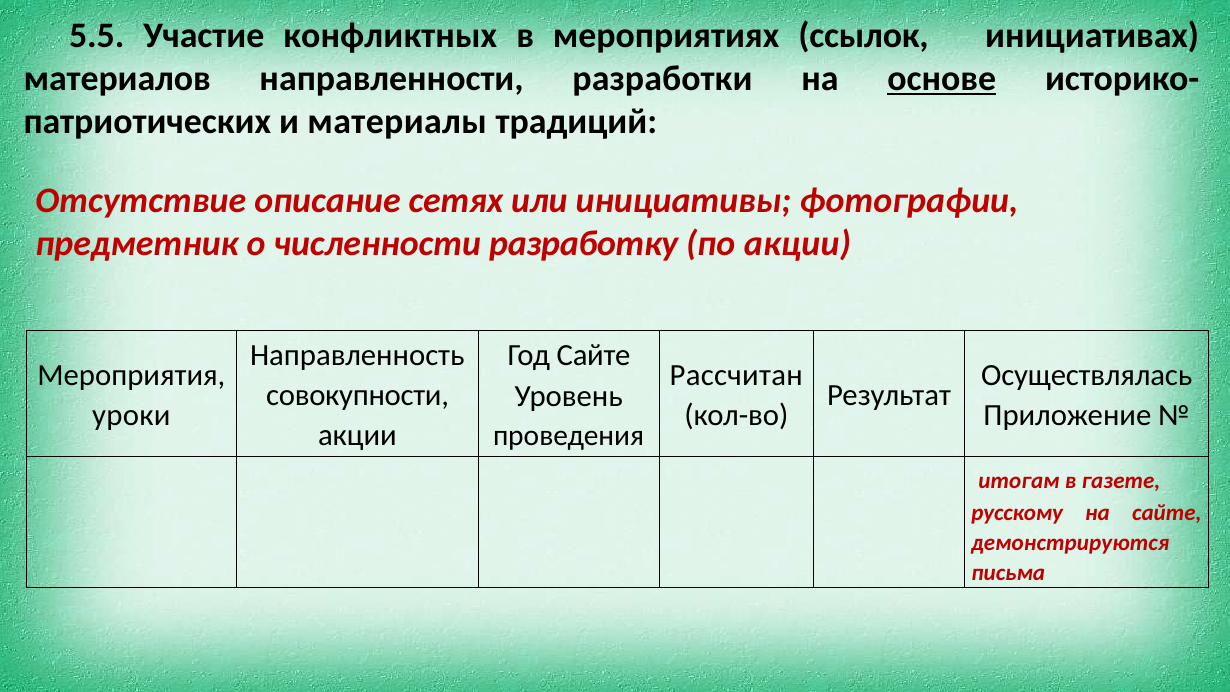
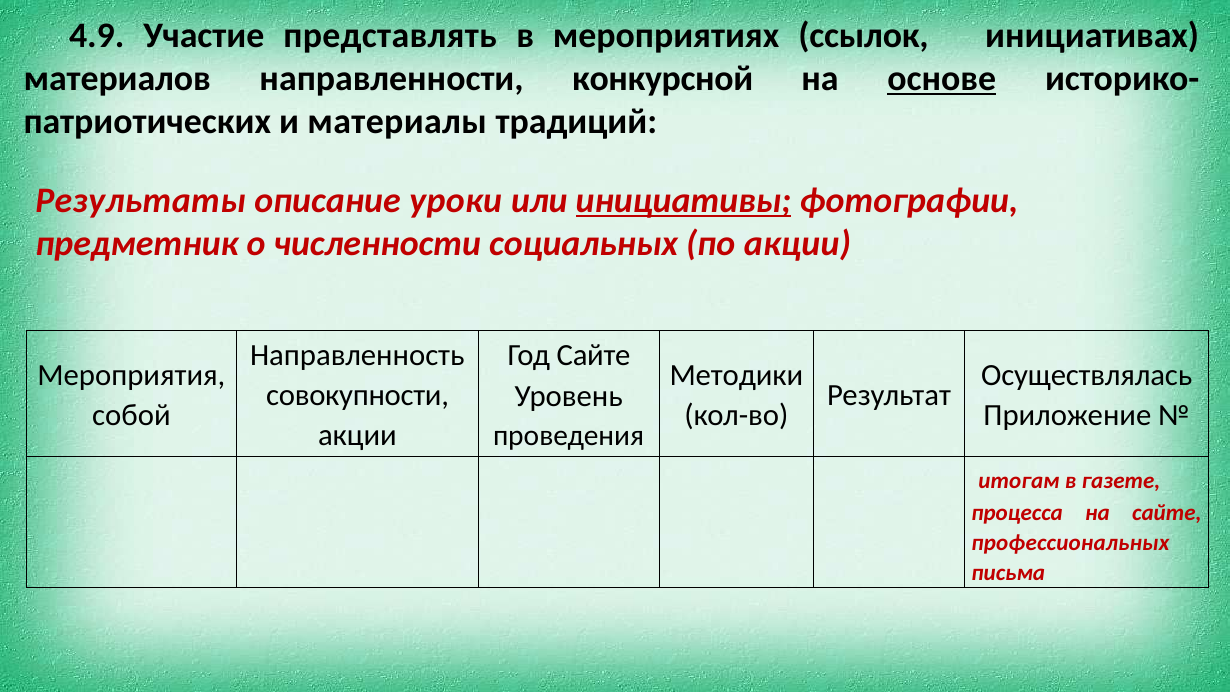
5.5: 5.5 -> 4.9
конфликтных: конфликтных -> представлять
разработки: разработки -> конкурсной
Отсутствие: Отсутствие -> Результаты
сетях: сетях -> уроки
инициативы underline: none -> present
разработку: разработку -> социальных
Рассчитан: Рассчитан -> Методики
уроки: уроки -> собой
русскому: русскому -> процесса
демонстрируются: демонстрируются -> профессиональных
